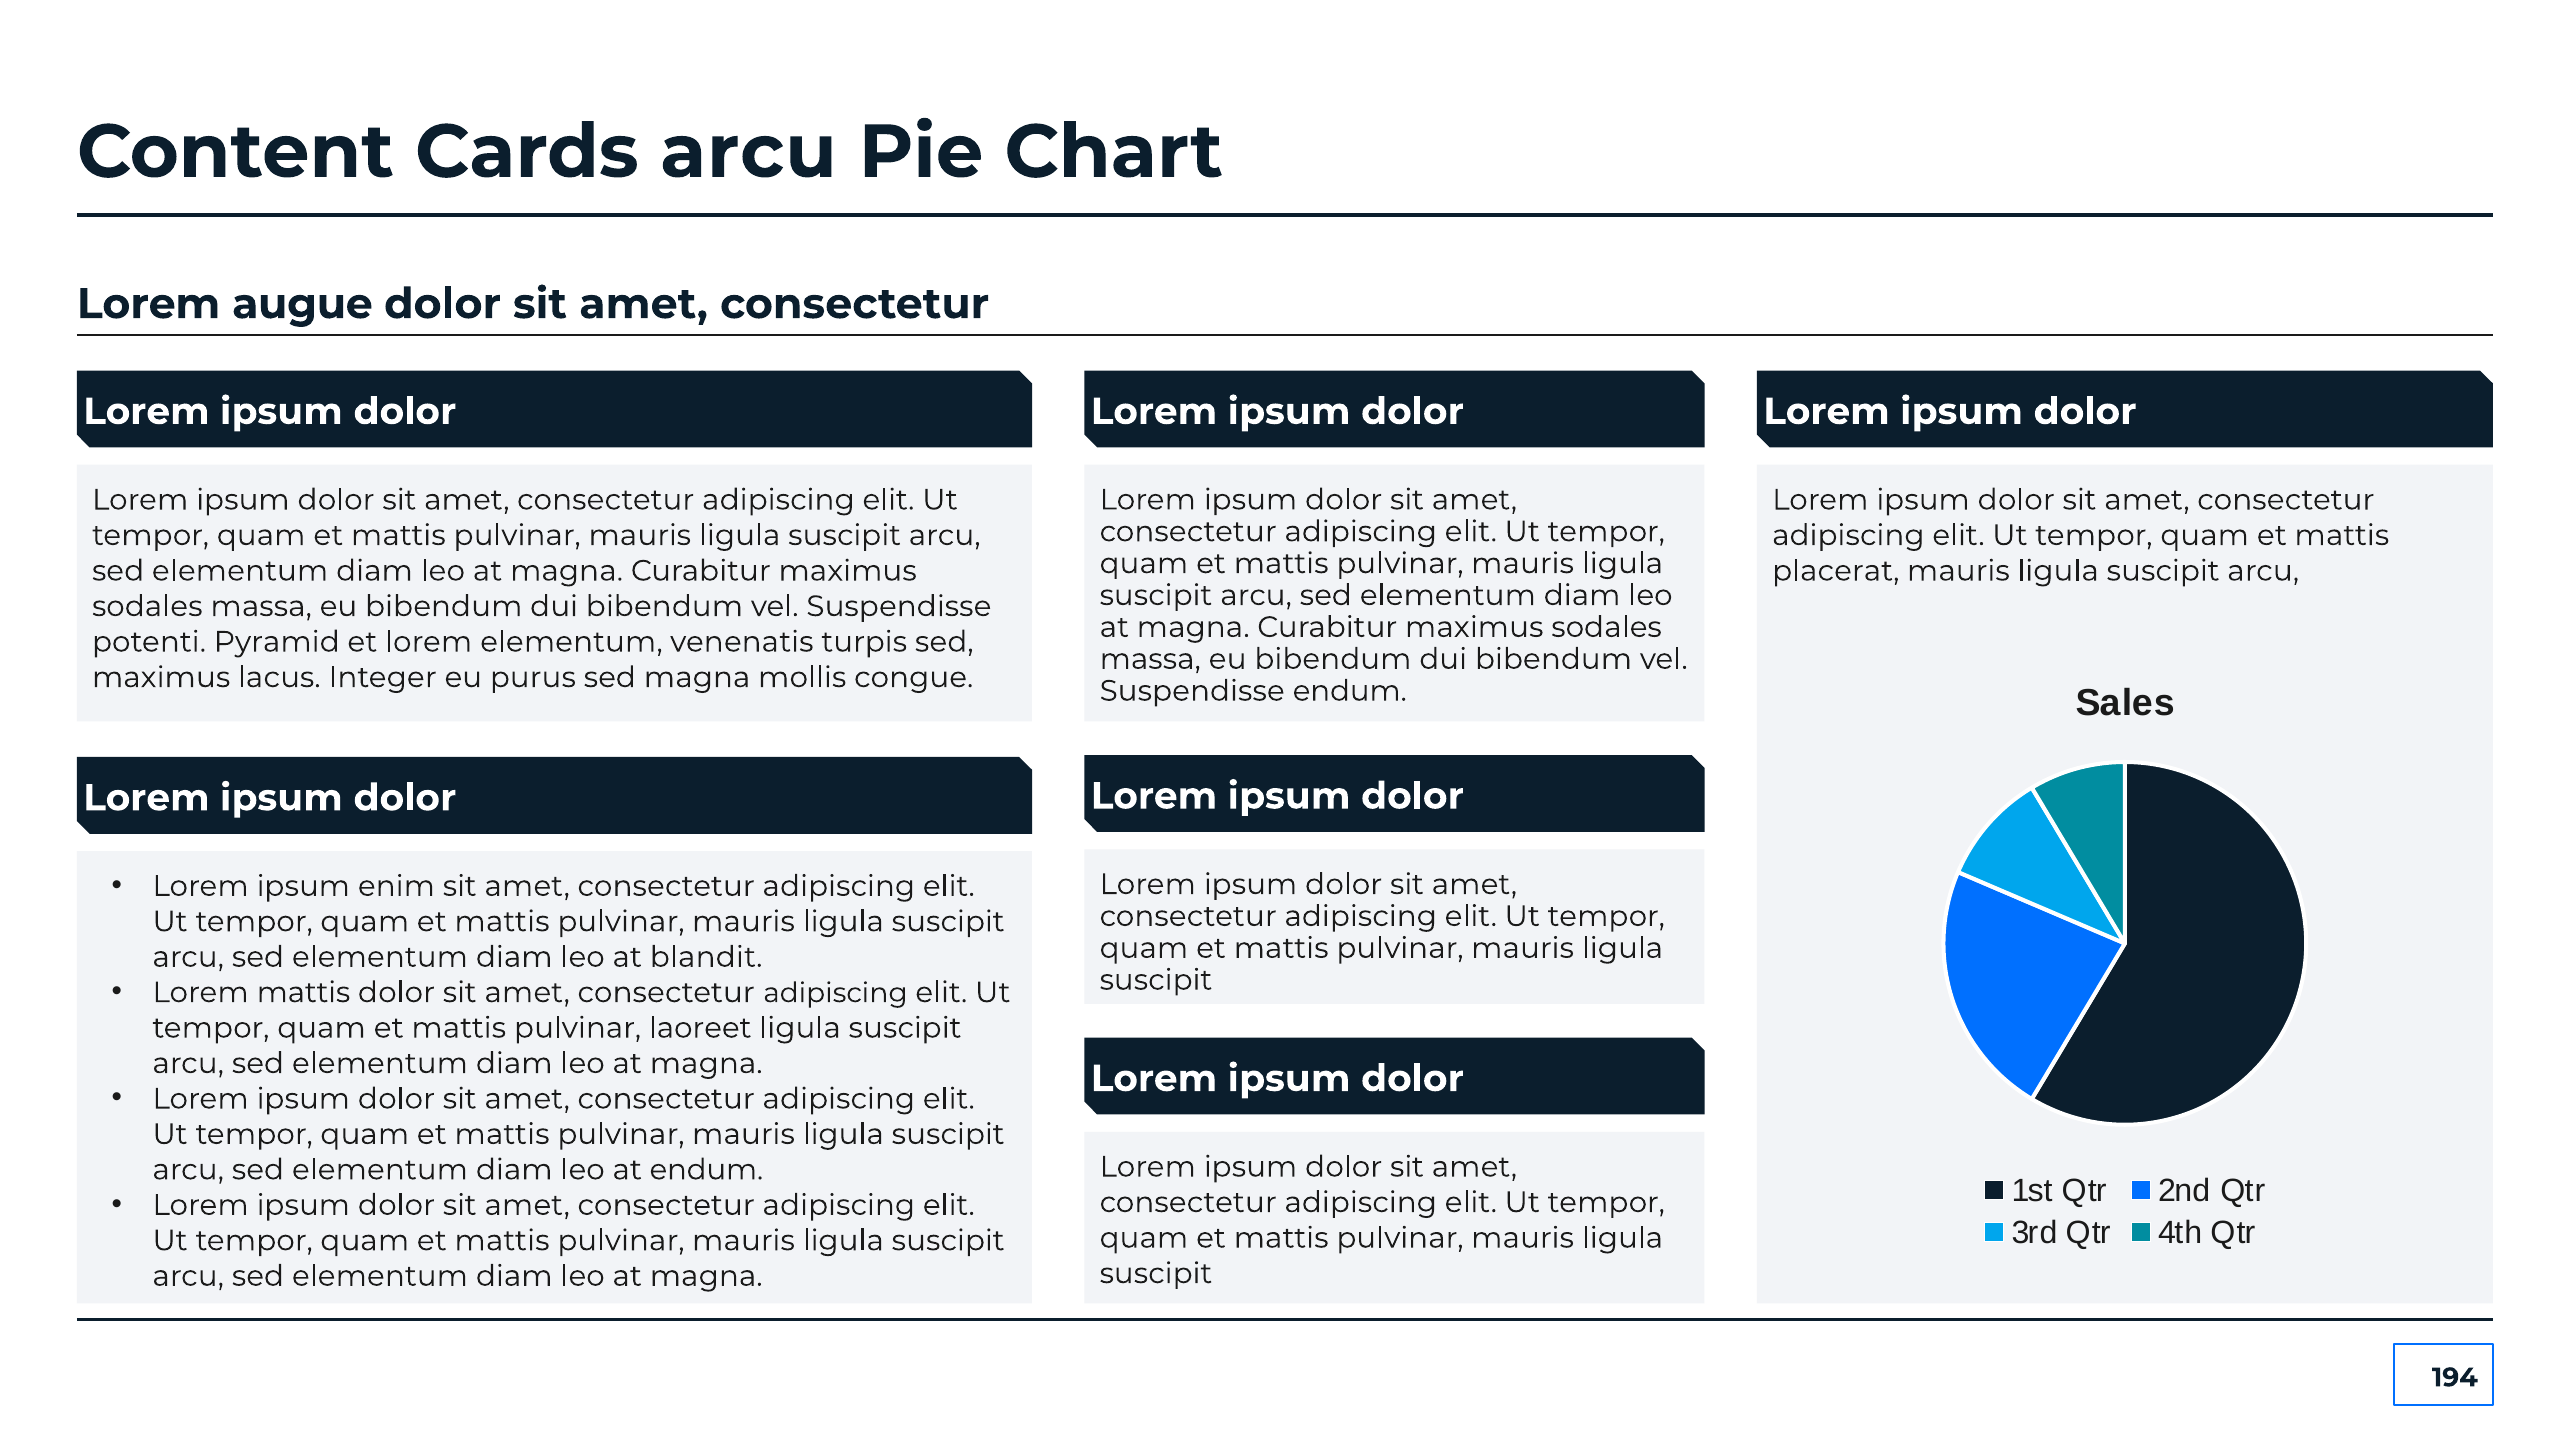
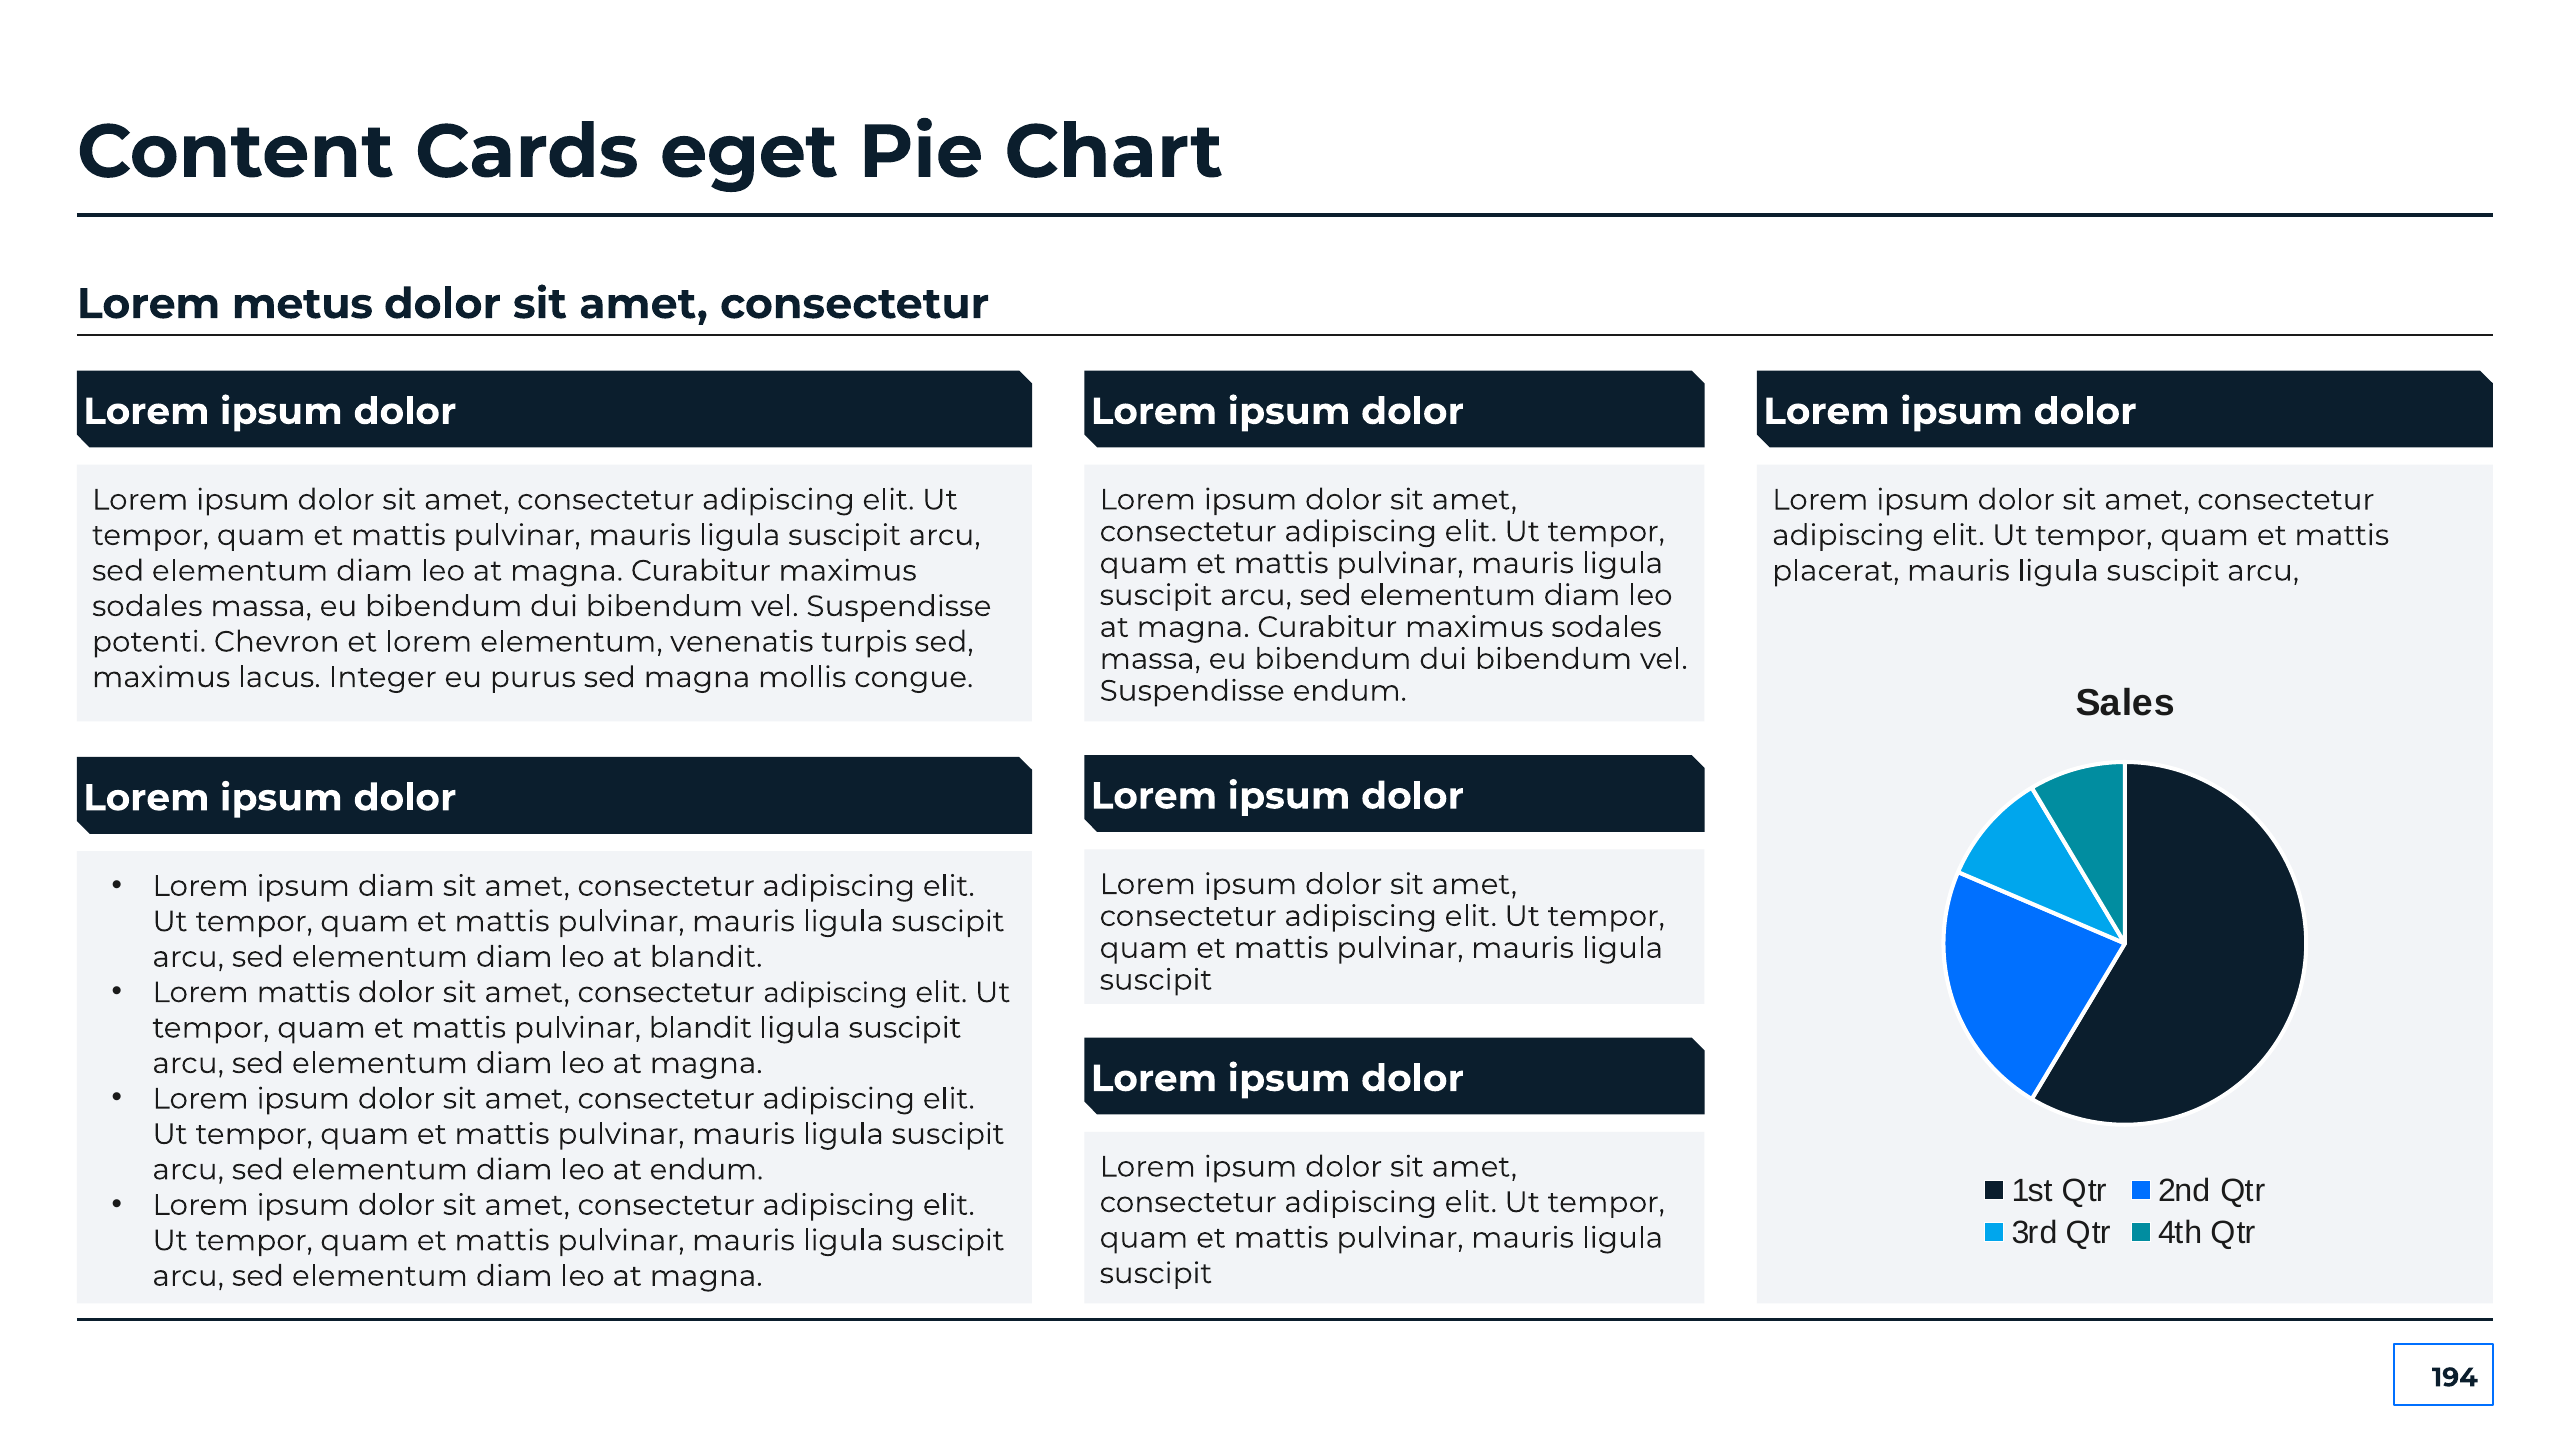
Cards arcu: arcu -> eget
augue: augue -> metus
Pyramid: Pyramid -> Chevron
ipsum enim: enim -> diam
pulvinar laoreet: laoreet -> blandit
